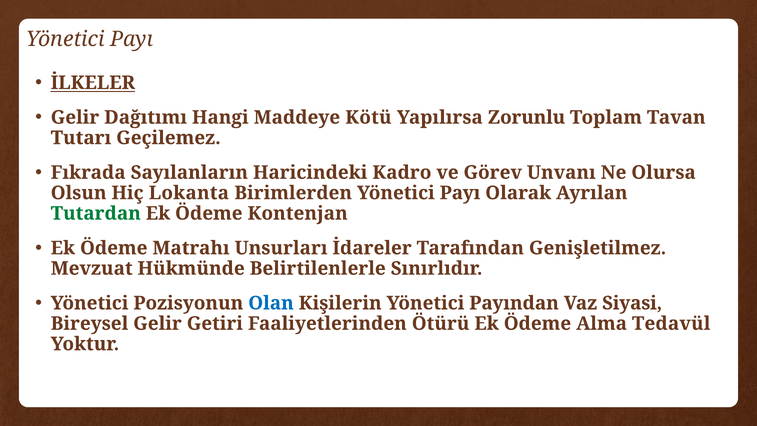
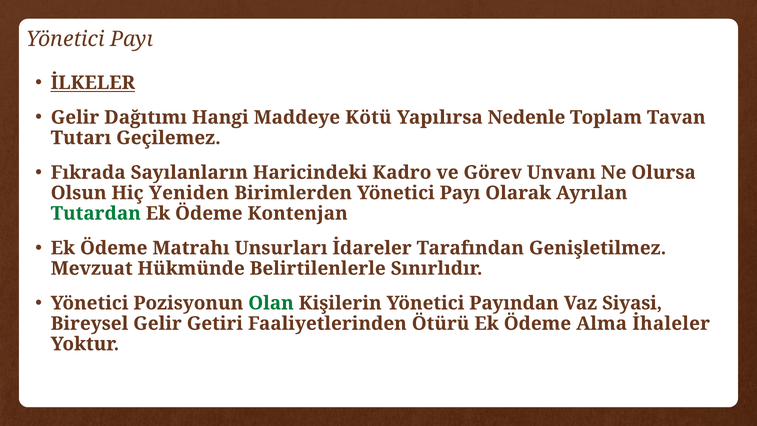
Zorunlu: Zorunlu -> Nedenle
Lokanta: Lokanta -> Yeniden
Olan colour: blue -> green
Tedavül: Tedavül -> İhaleler
